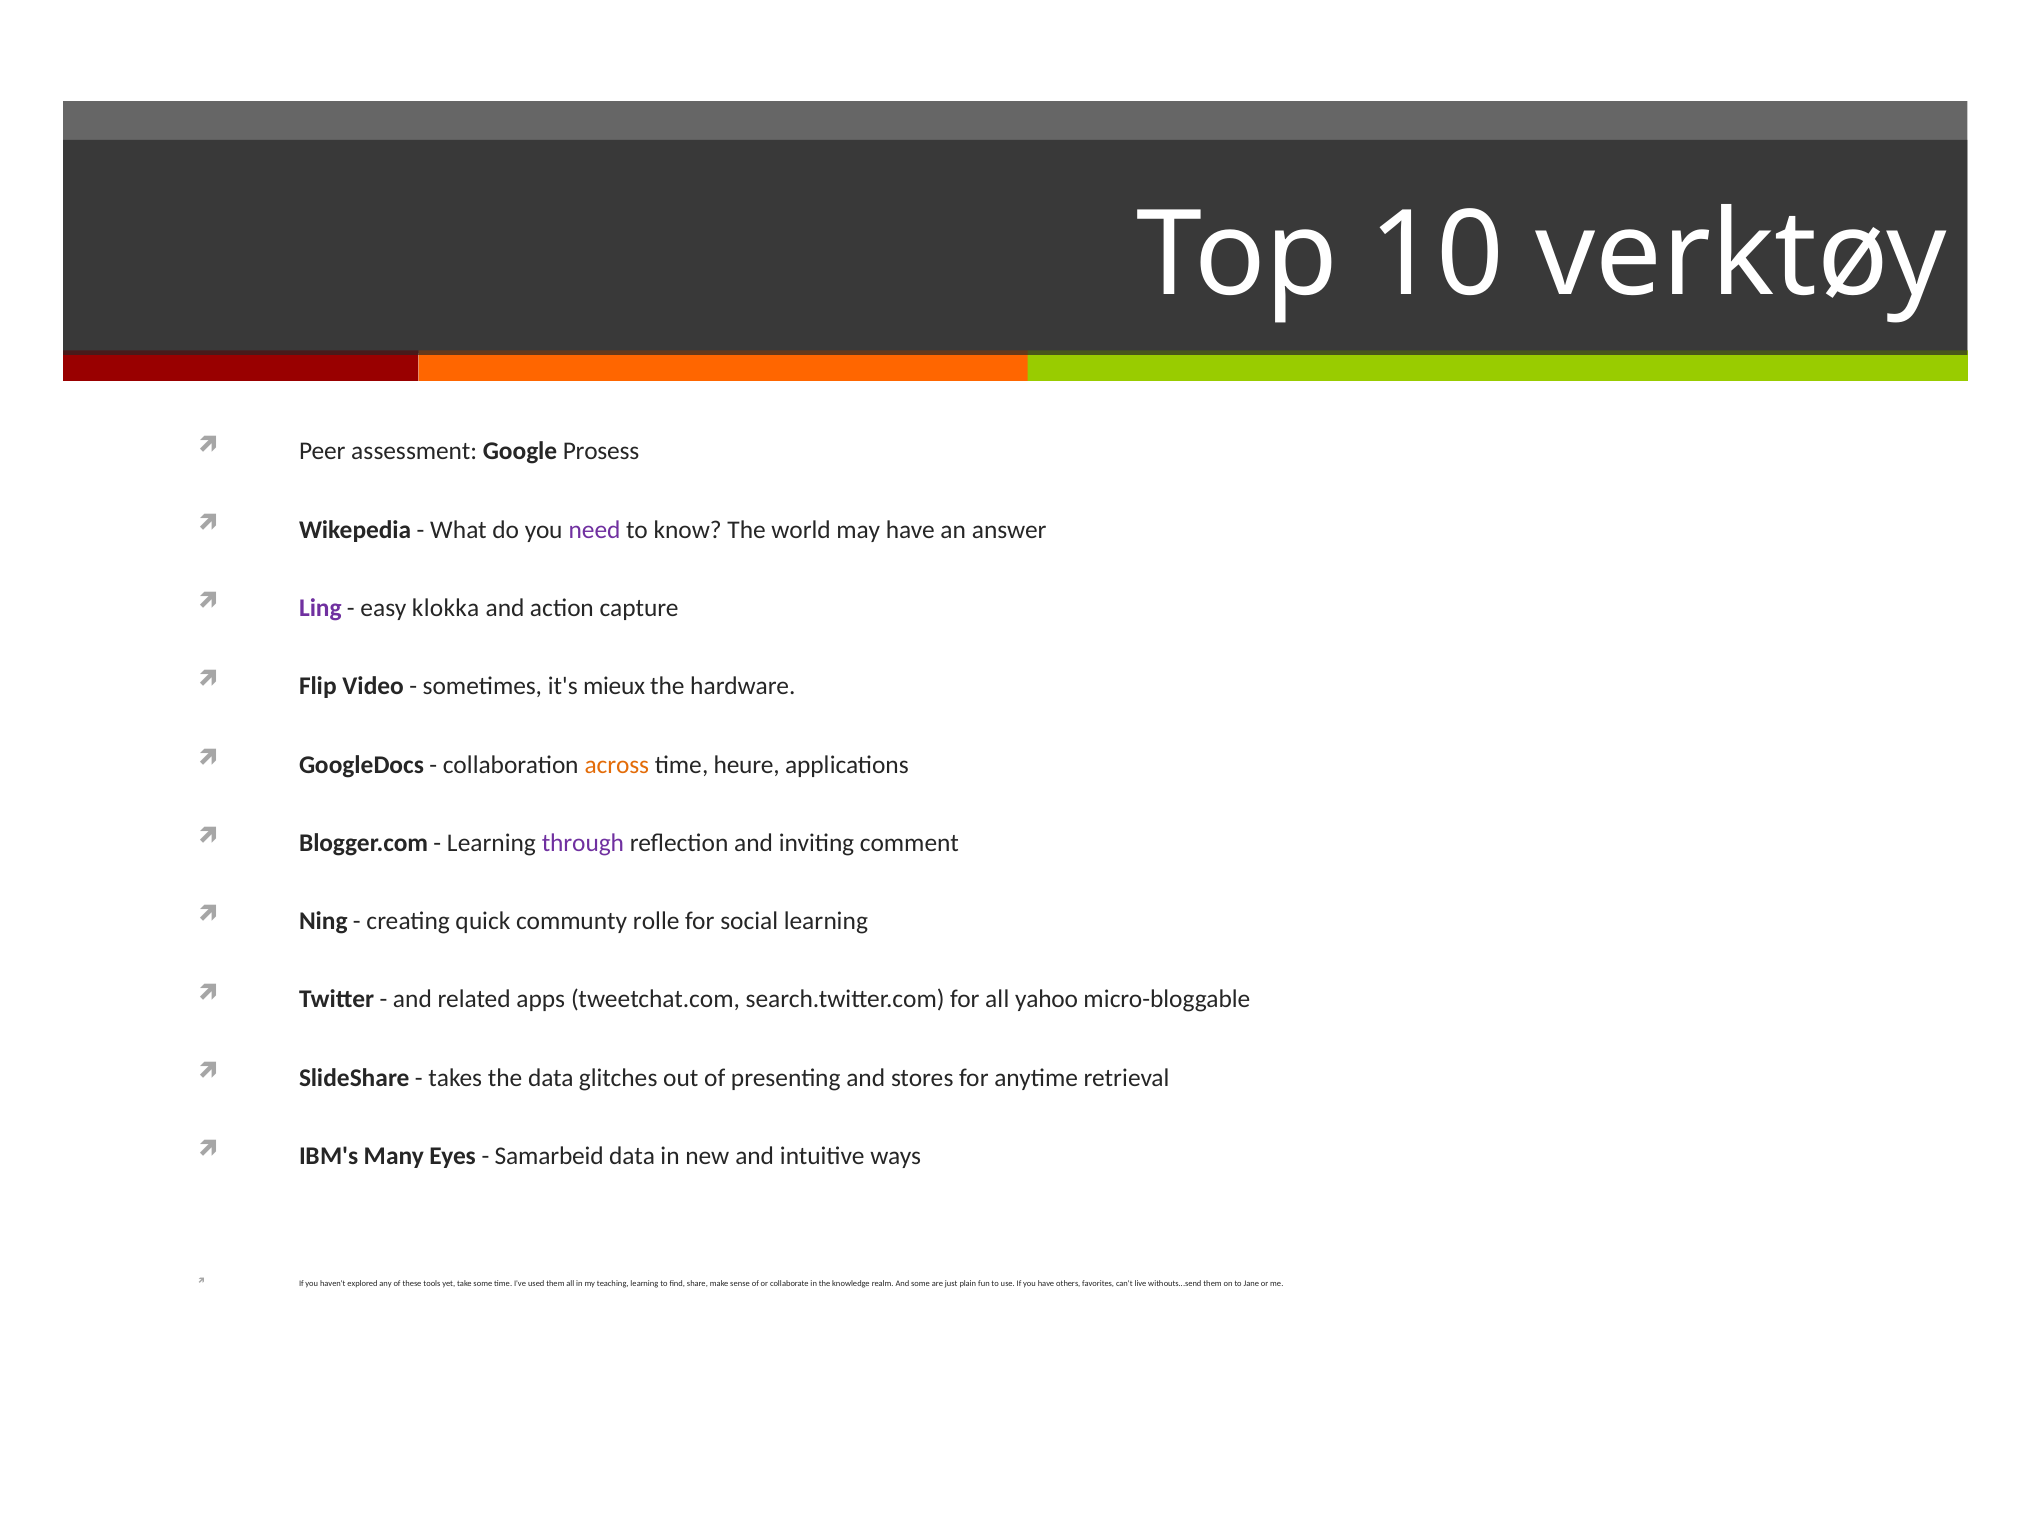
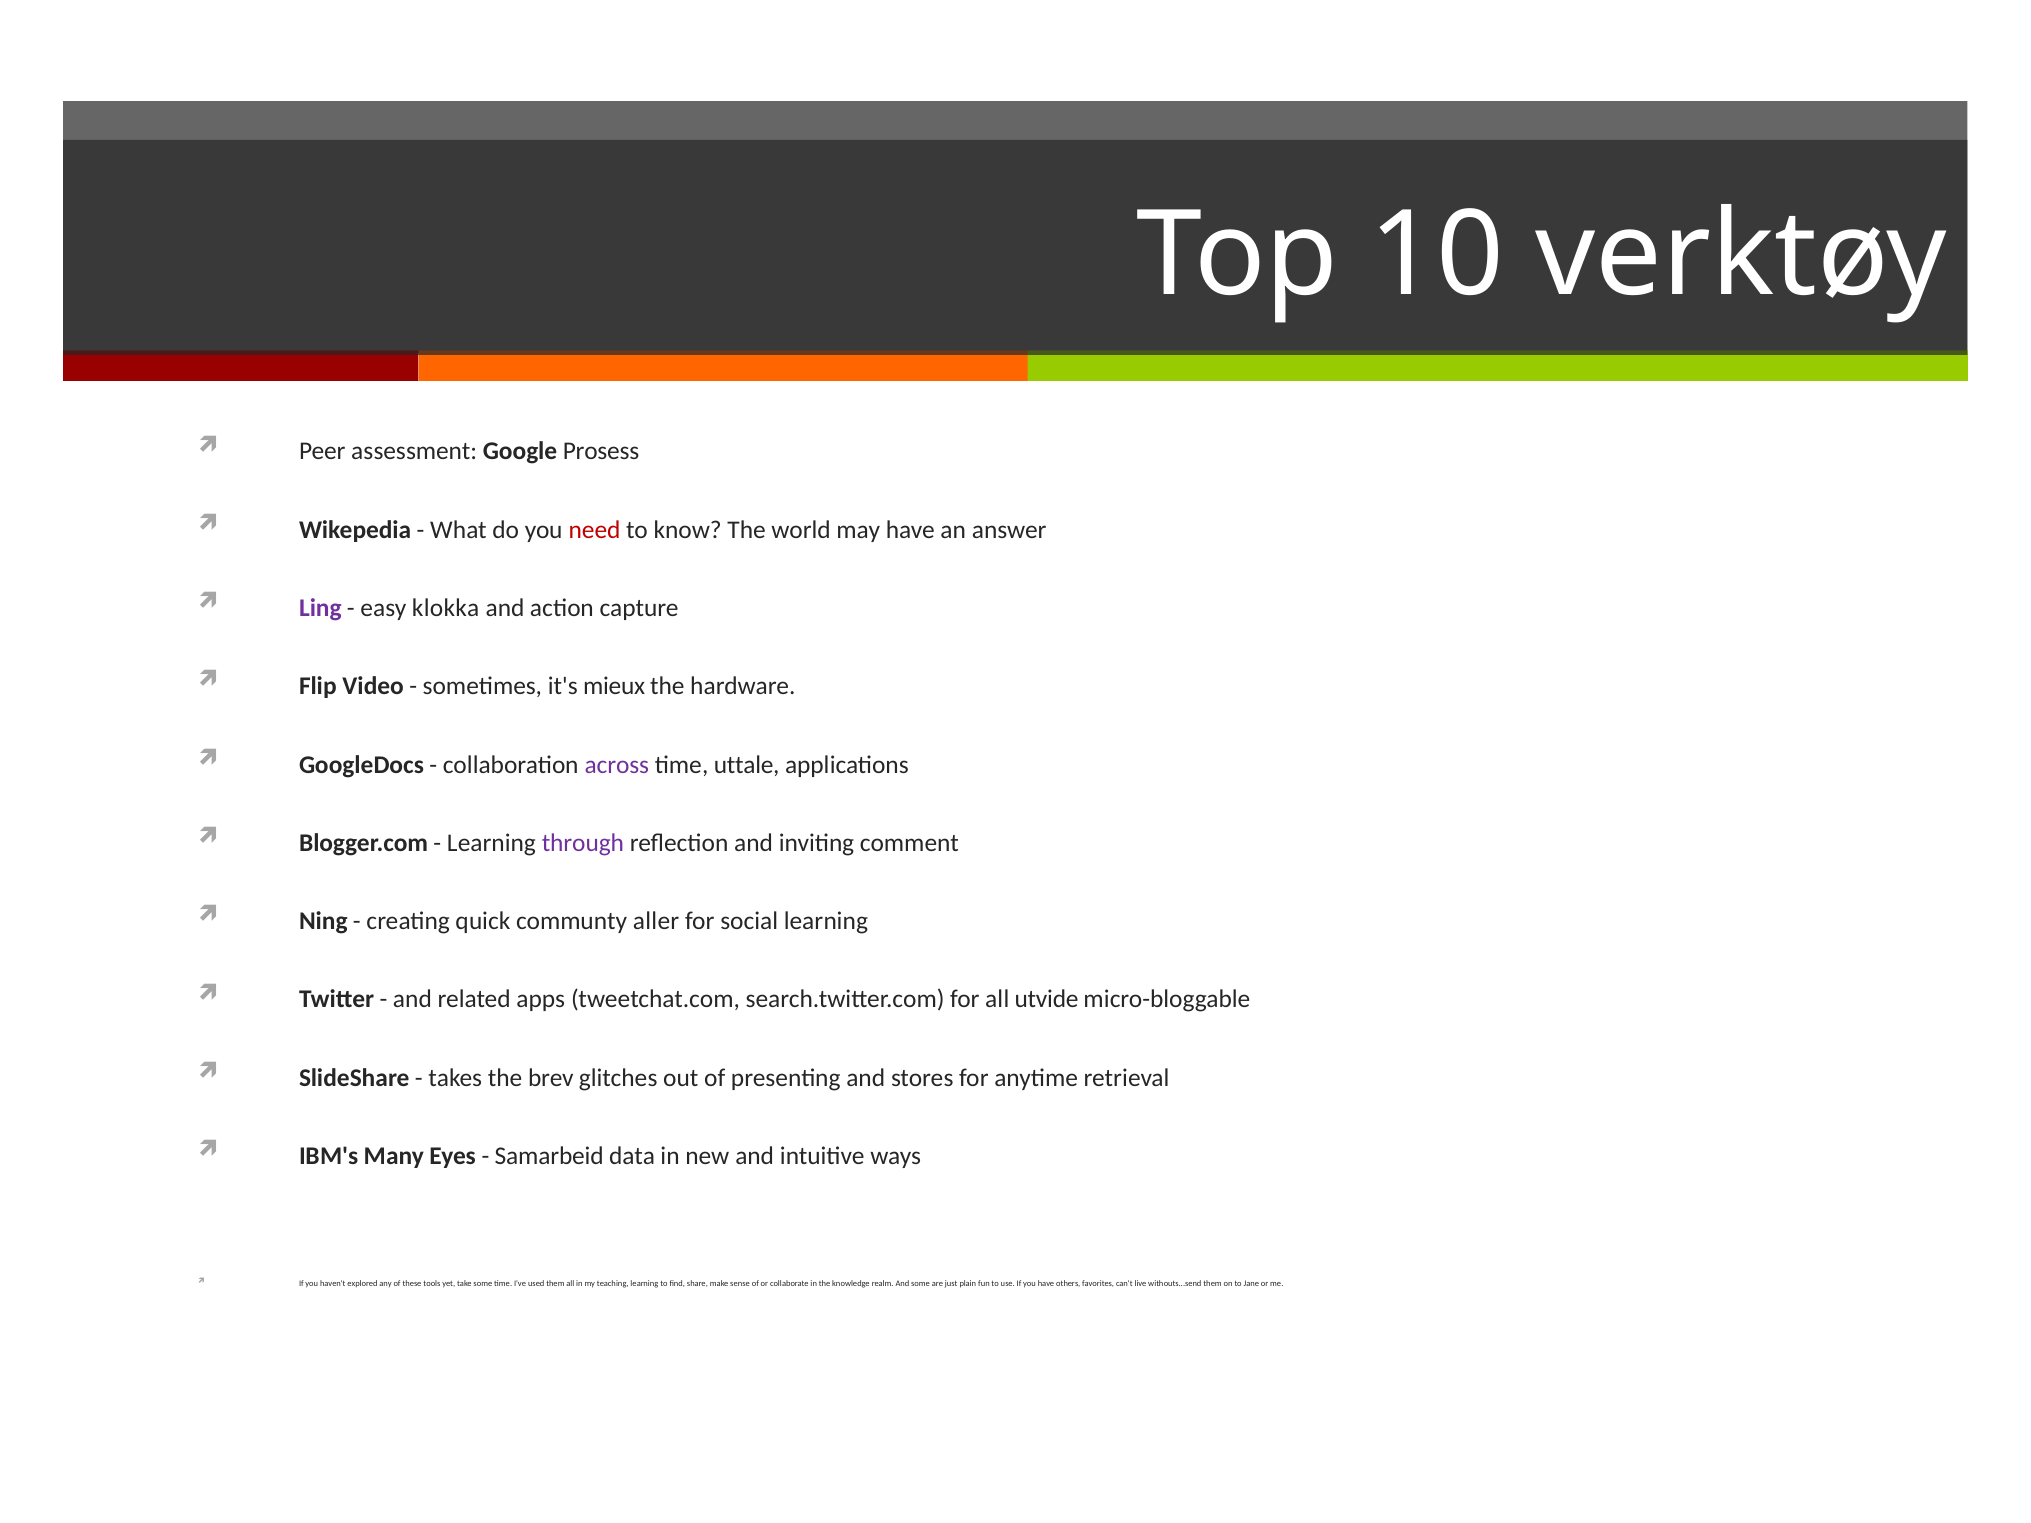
need colour: purple -> red
across colour: orange -> purple
heure: heure -> uttale
rolle: rolle -> aller
yahoo: yahoo -> utvide
the data: data -> brev
